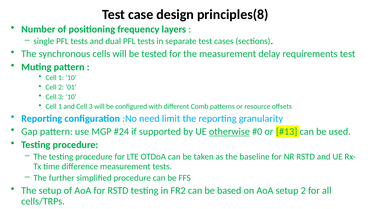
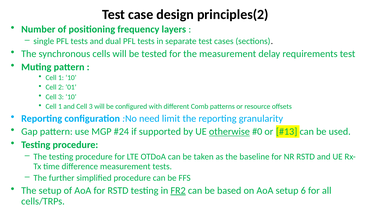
principles(8: principles(8 -> principles(2
FR2 underline: none -> present
setup 2: 2 -> 6
